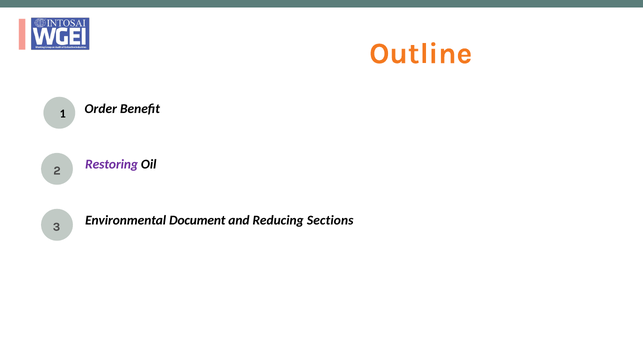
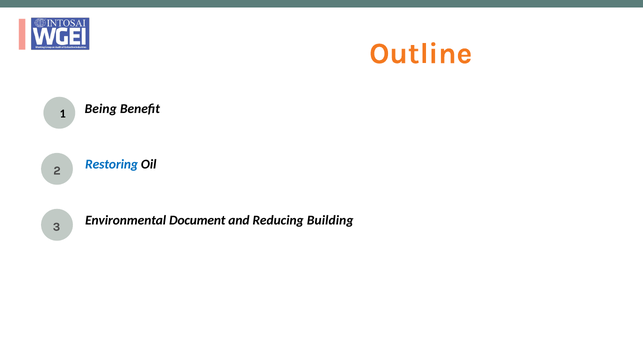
Order: Order -> Being
Restoring colour: purple -> blue
Sections: Sections -> Building
